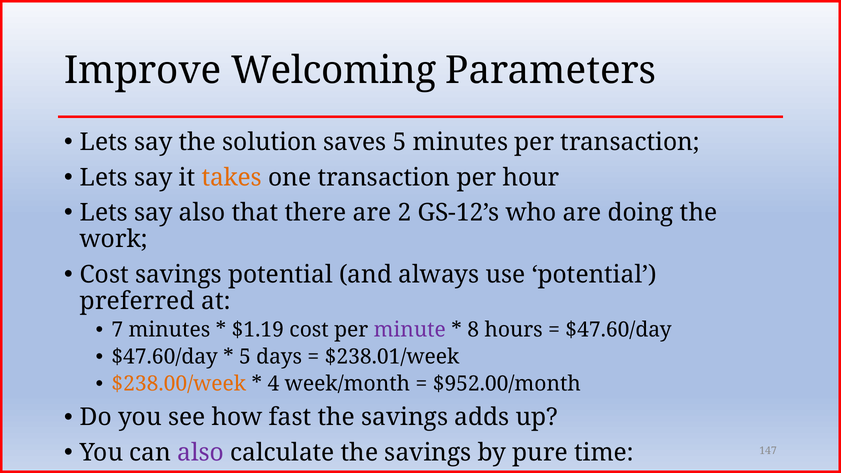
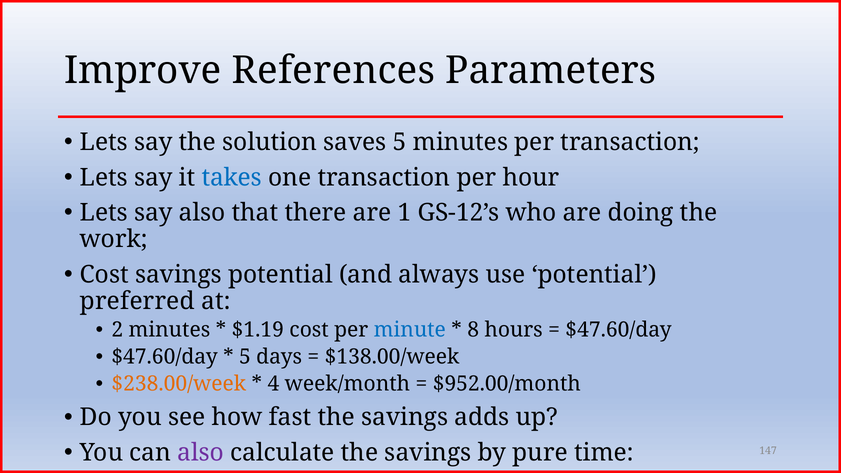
Welcoming: Welcoming -> References
takes colour: orange -> blue
2: 2 -> 1
7: 7 -> 2
minute colour: purple -> blue
$238.01/week: $238.01/week -> $138.00/week
